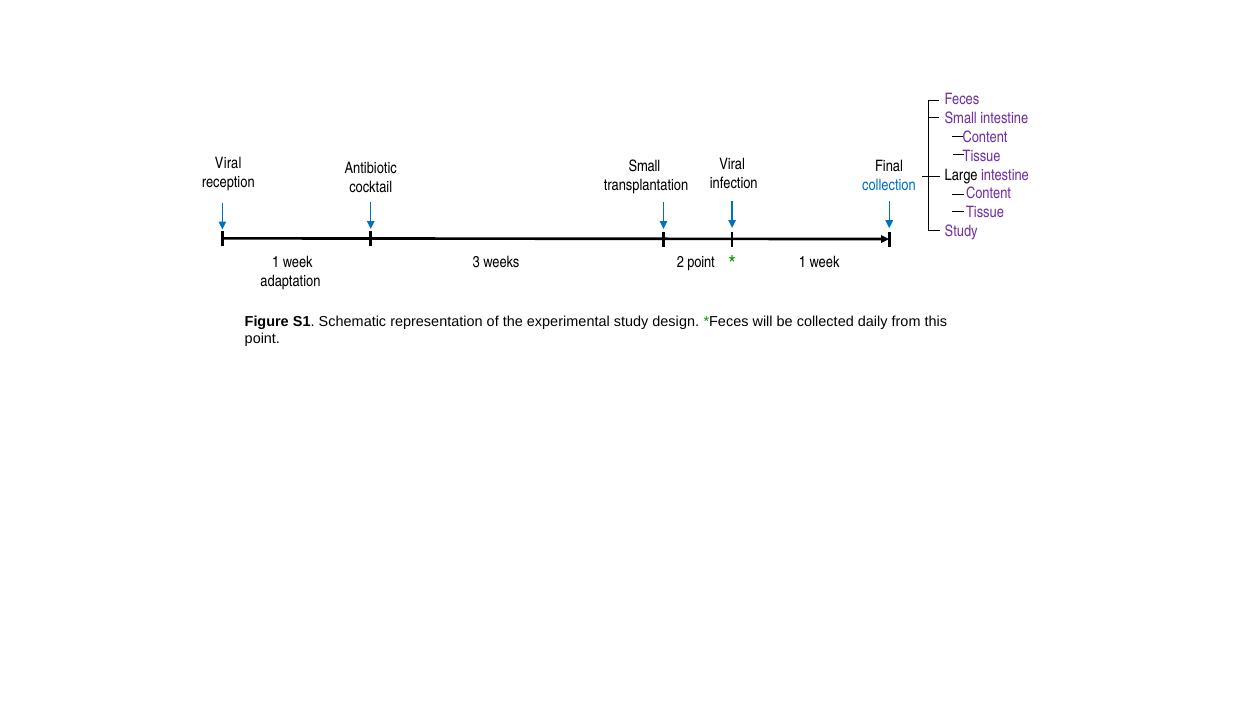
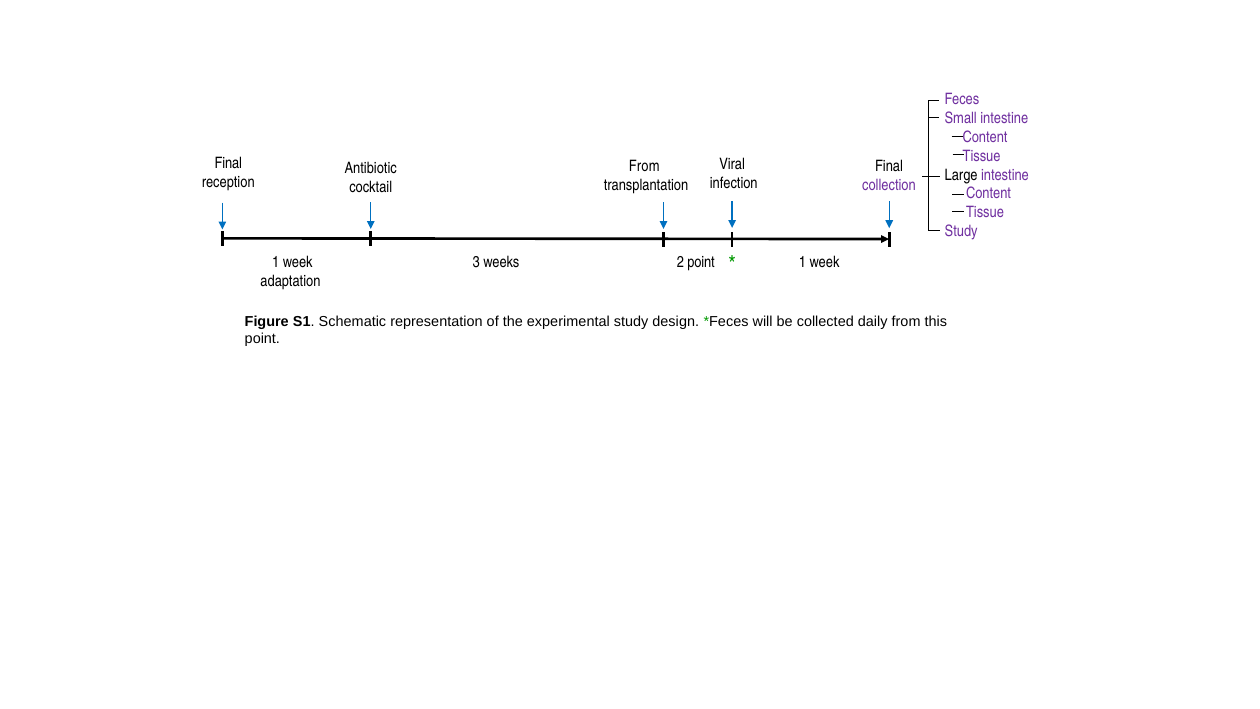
Viral at (228, 163): Viral -> Final
Small at (644, 166): Small -> From
collection colour: blue -> purple
